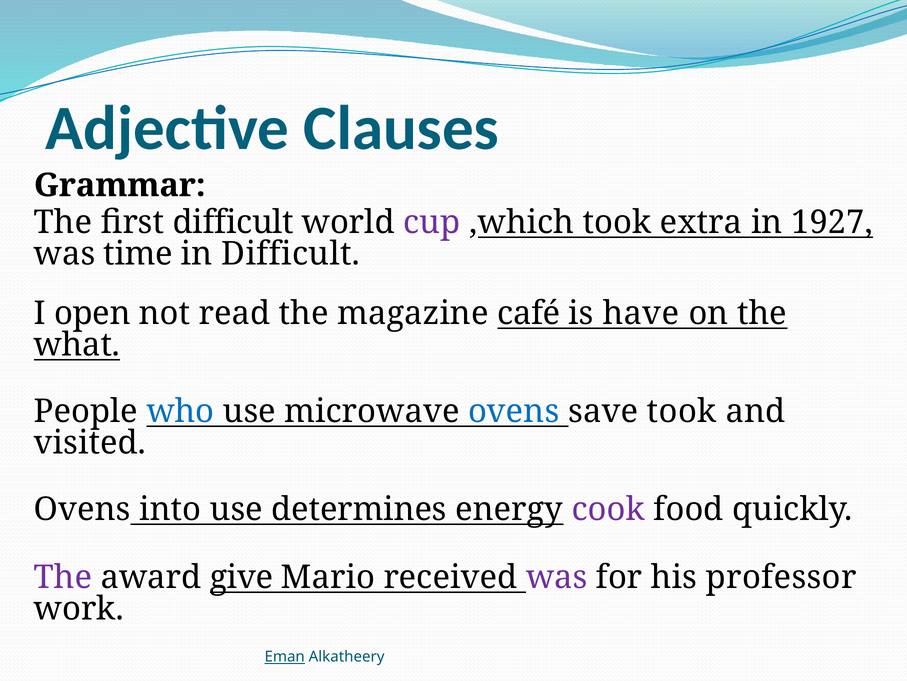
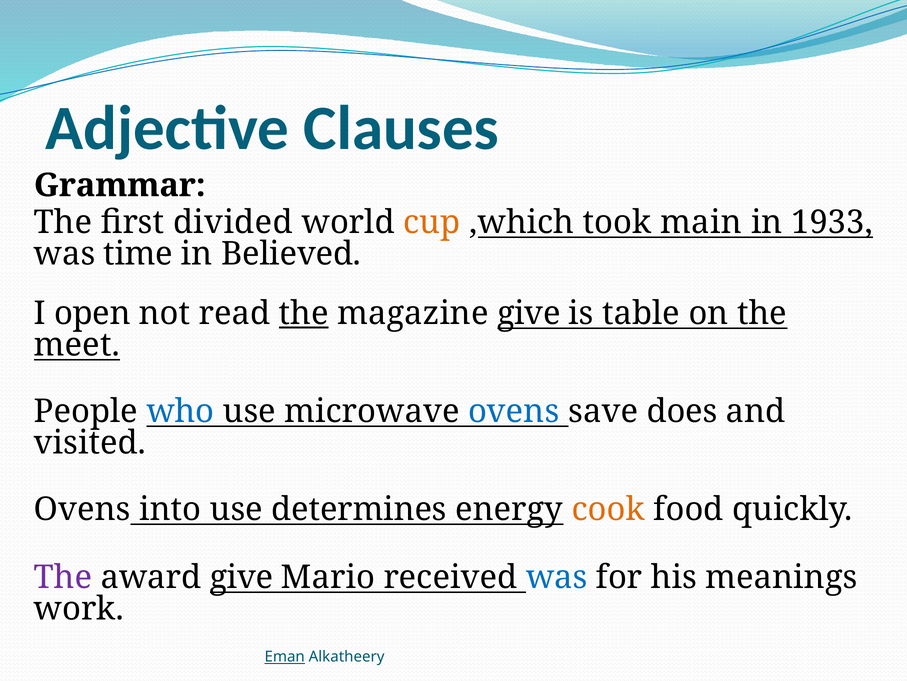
first difficult: difficult -> divided
cup colour: purple -> orange
extra: extra -> main
1927: 1927 -> 1933
in Difficult: Difficult -> Believed
the at (304, 313) underline: none -> present
magazine café: café -> give
have: have -> table
what: what -> meet
save took: took -> does
cook colour: purple -> orange
was at (557, 577) colour: purple -> blue
professor: professor -> meanings
